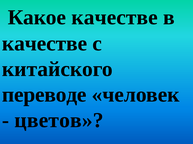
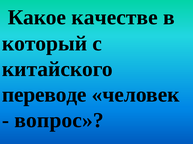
качестве at (45, 44): качестве -> который
цветов: цветов -> вопрос
